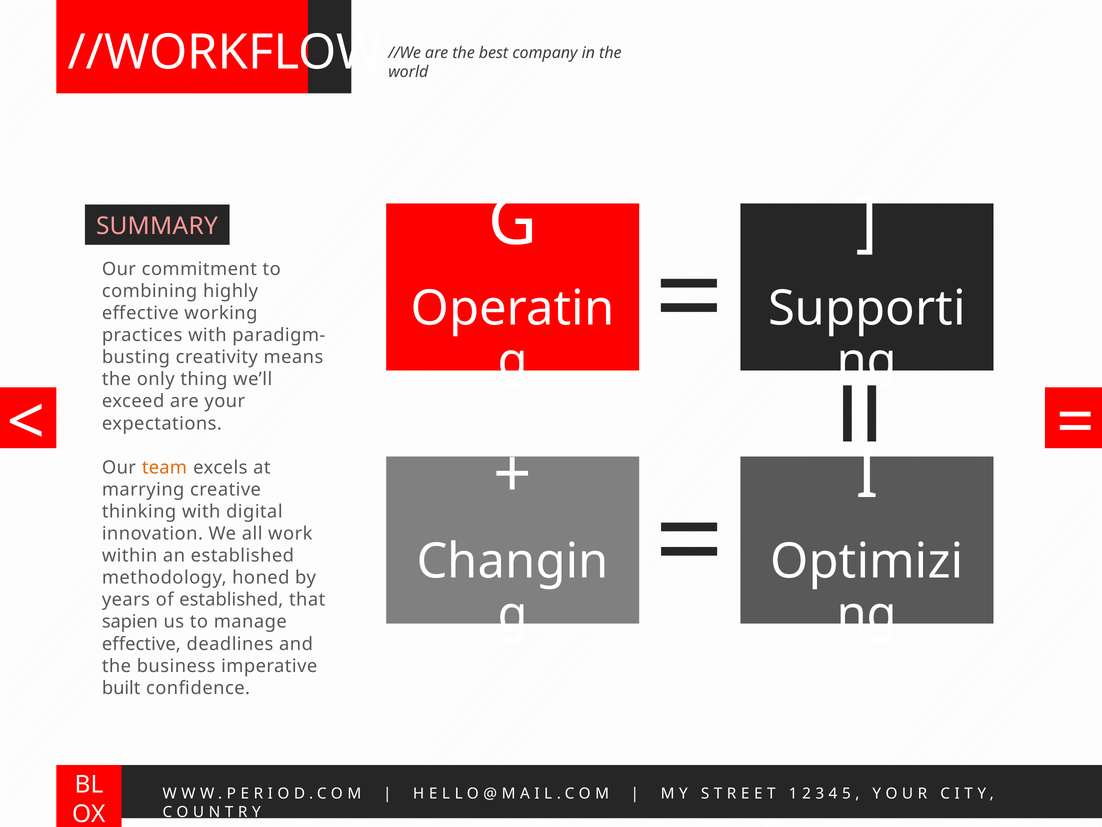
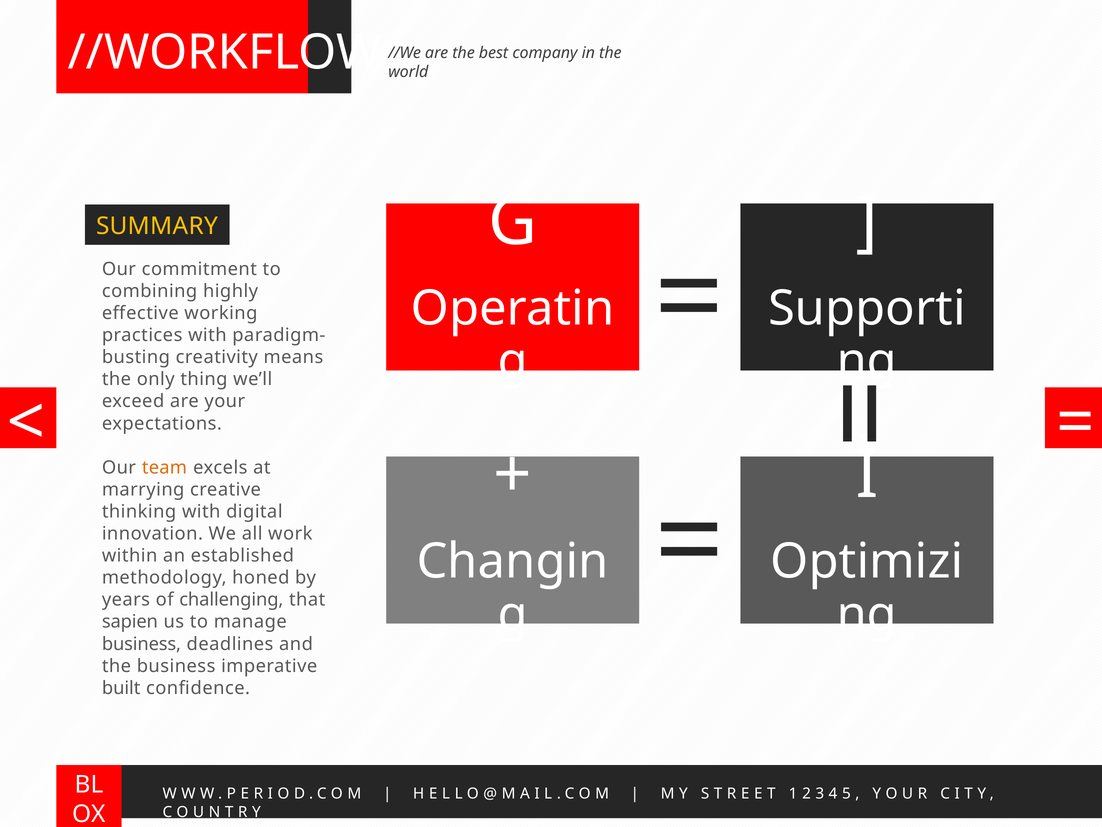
SUMMARY colour: pink -> yellow
of established: established -> challenging
effective at (141, 644): effective -> business
